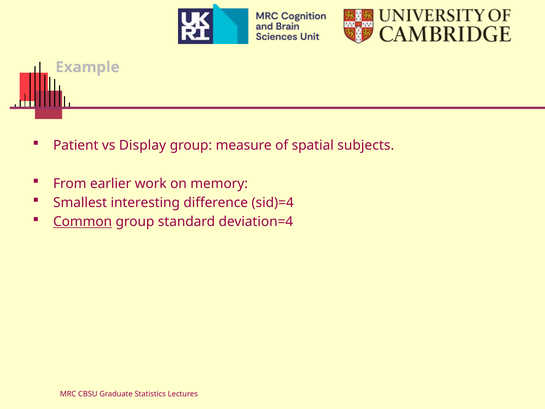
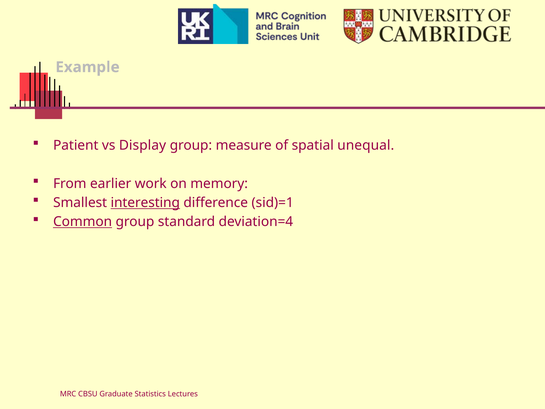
subjects: subjects -> unequal
interesting underline: none -> present
sid)=4: sid)=4 -> sid)=1
